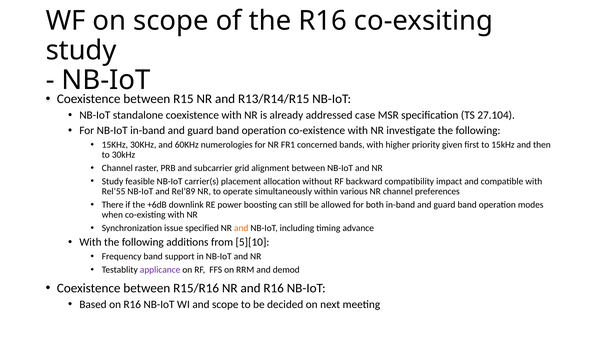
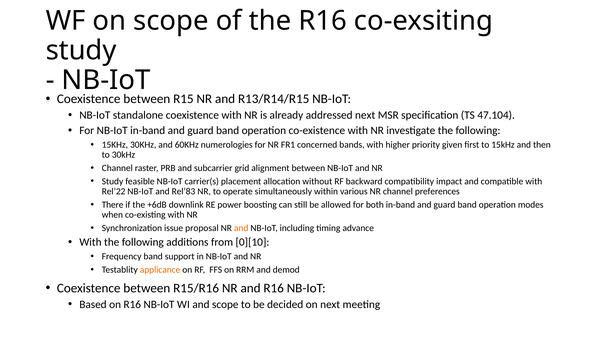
addressed case: case -> next
27.104: 27.104 -> 47.104
Rel’55: Rel’55 -> Rel’22
Rel’89: Rel’89 -> Rel’83
specified: specified -> proposal
5][10: 5][10 -> 0][10
applicance colour: purple -> orange
